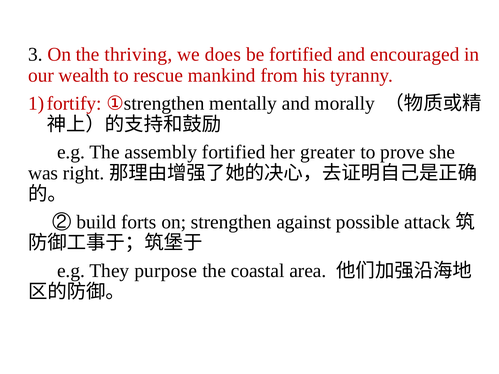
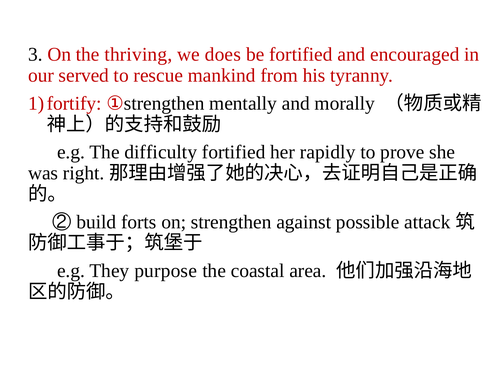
wealth: wealth -> served
assembly: assembly -> difficulty
greater: greater -> rapidly
